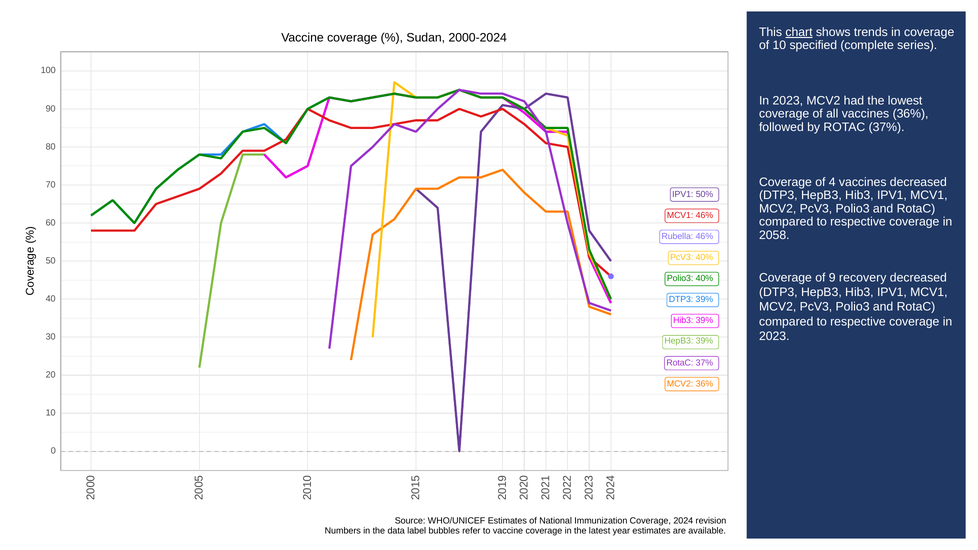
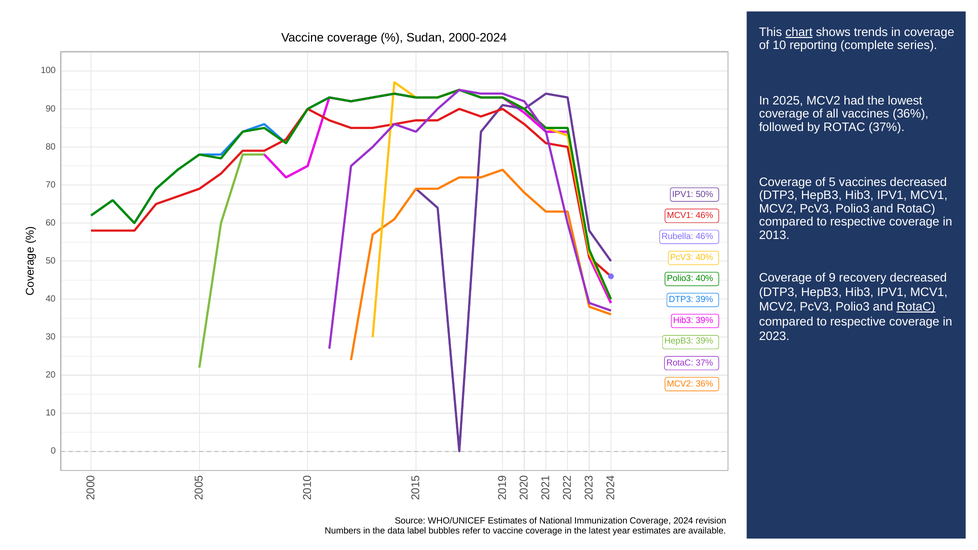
specified: specified -> reporting
2023 at (788, 101): 2023 -> 2025
of 4: 4 -> 5
2058: 2058 -> 2013
RotaC at (916, 307) underline: none -> present
